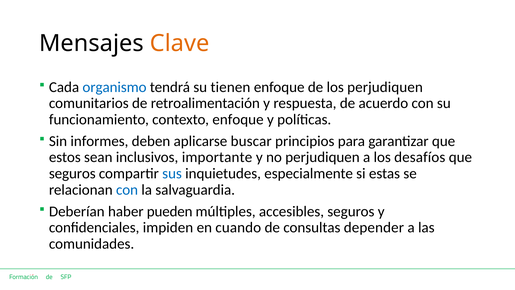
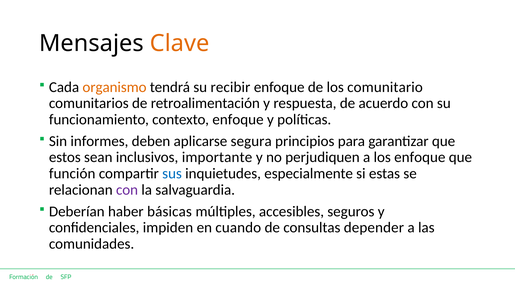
organismo colour: blue -> orange
tienen: tienen -> recibir
los perjudiquen: perjudiquen -> comunitario
buscar: buscar -> segura
los desafíos: desafíos -> enfoque
seguros at (72, 173): seguros -> función
con at (127, 190) colour: blue -> purple
pueden: pueden -> básicas
